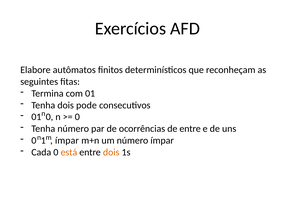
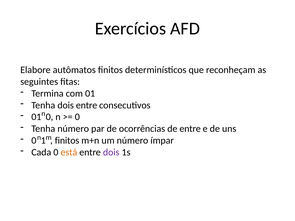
dois pode: pode -> entre
ímpar at (67, 141): ímpar -> finitos
dois at (111, 152) colour: orange -> purple
